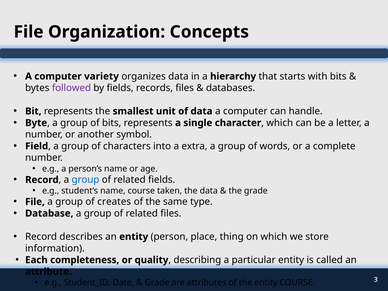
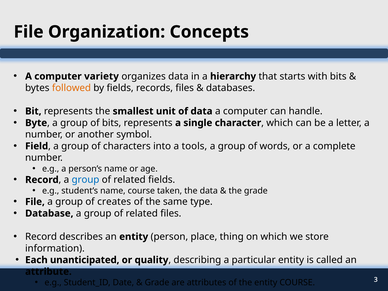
followed colour: purple -> orange
extra: extra -> tools
completeness: completeness -> unanticipated
